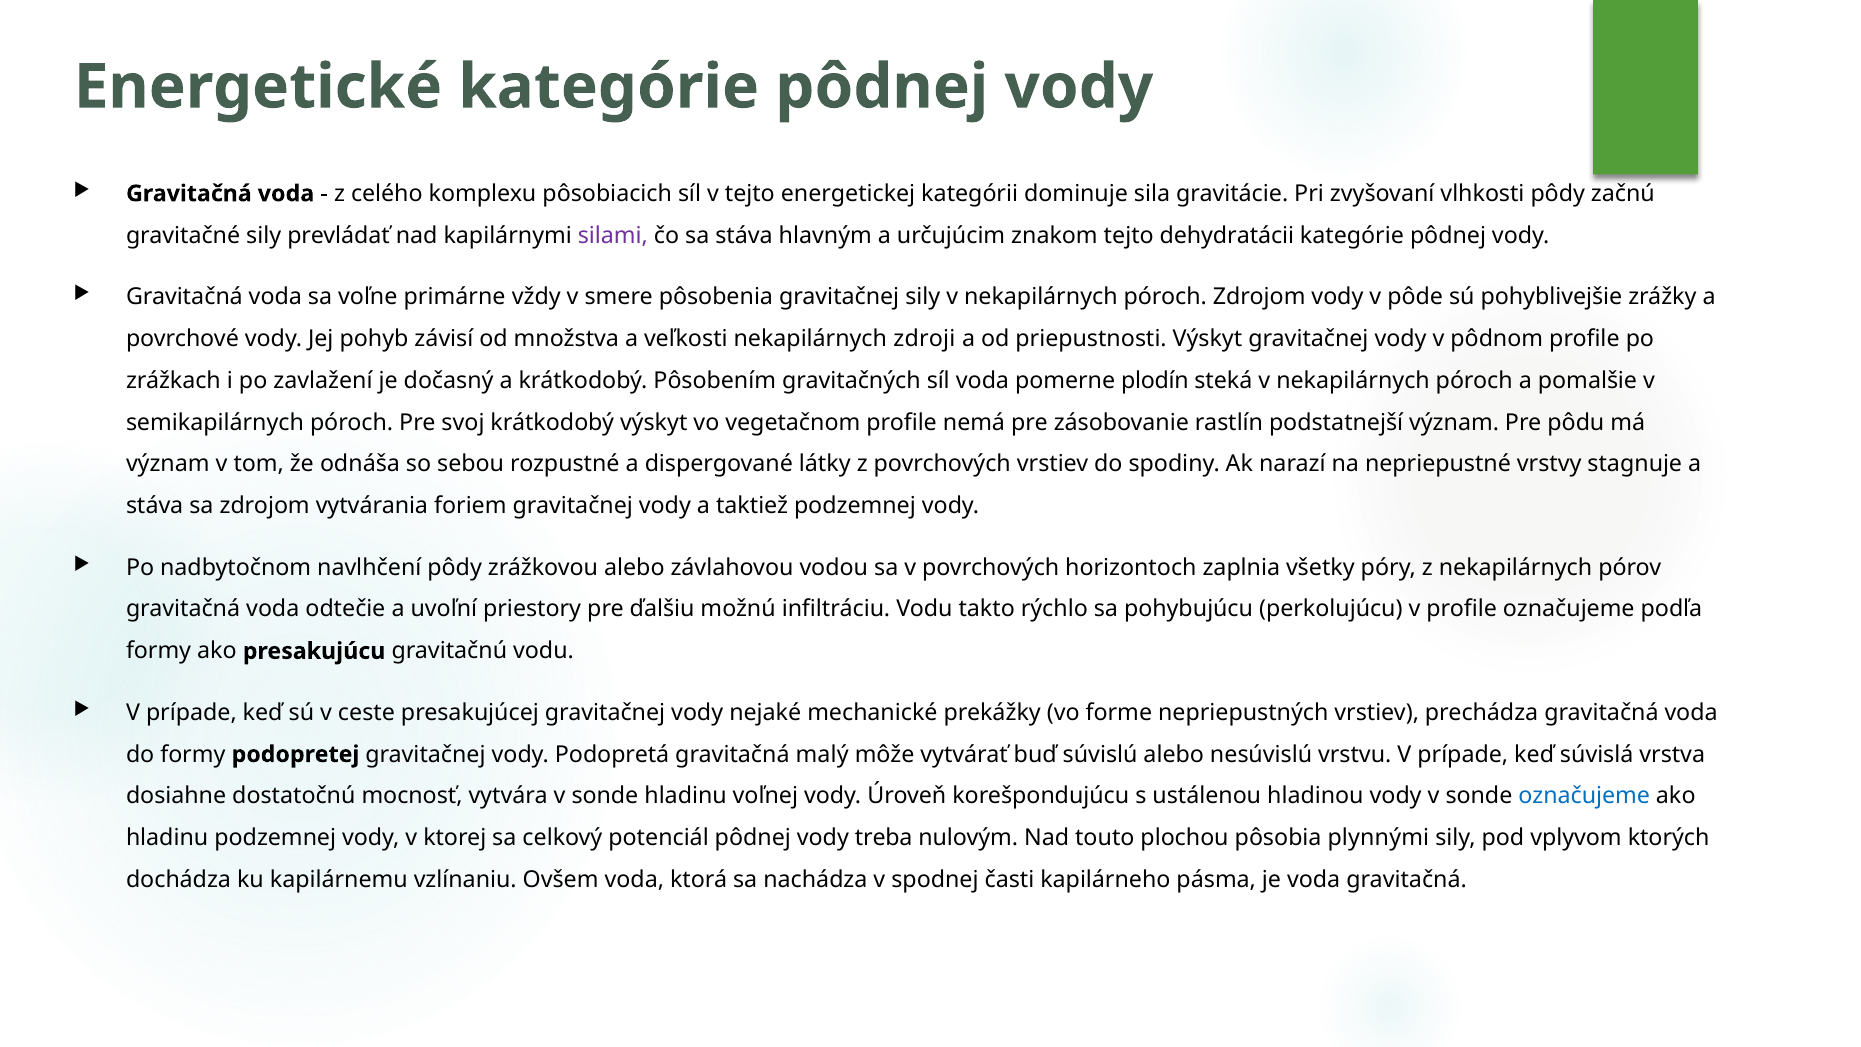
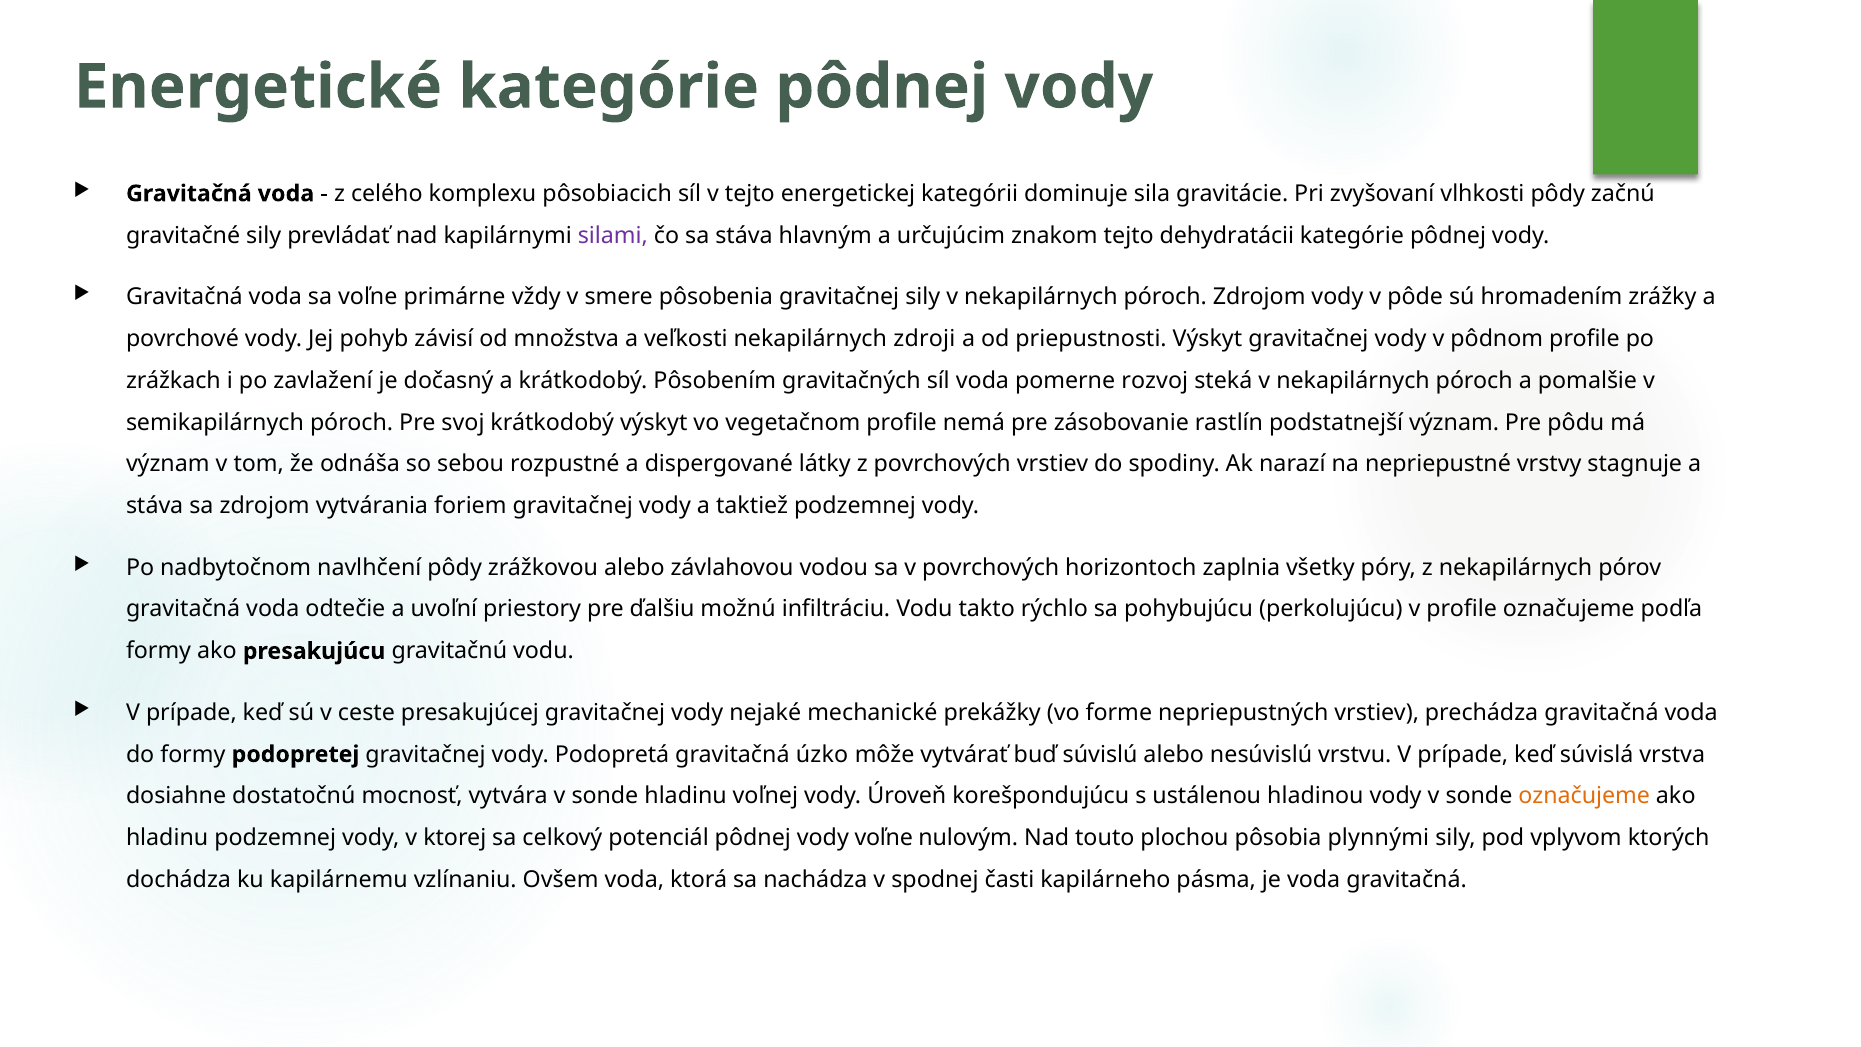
pohyblivejšie: pohyblivejšie -> hromadením
plodín: plodín -> rozvoj
malý: malý -> úzko
označujeme at (1584, 796) colour: blue -> orange
vody treba: treba -> voľne
